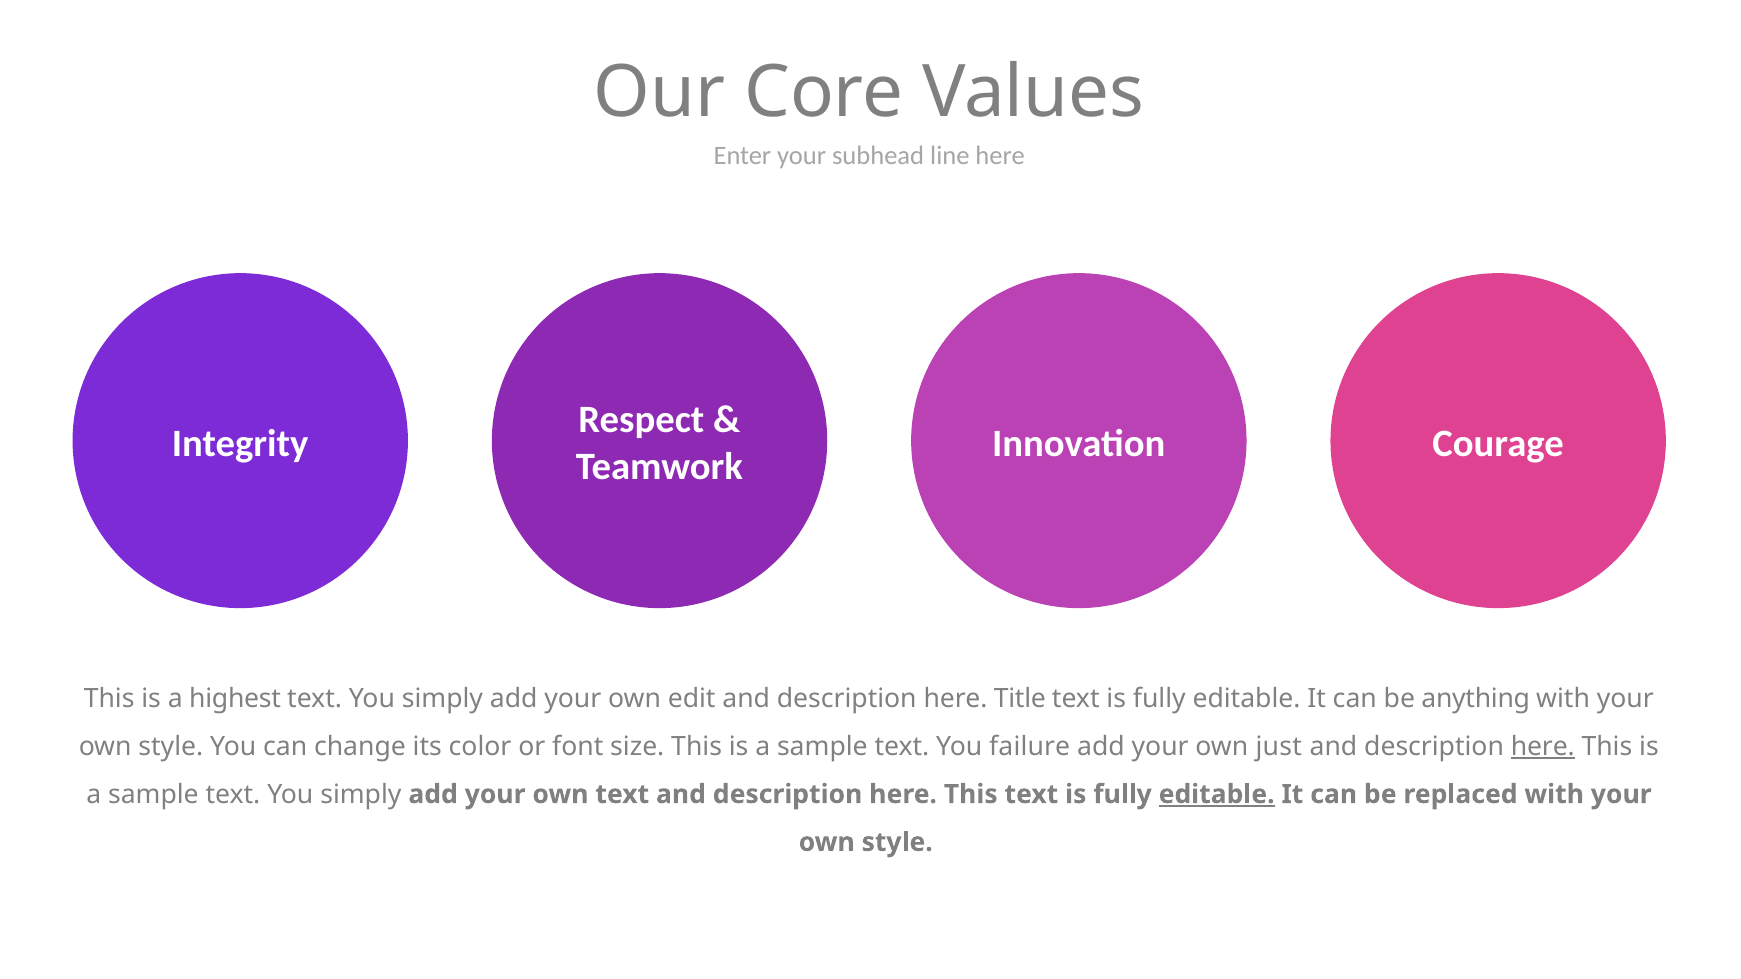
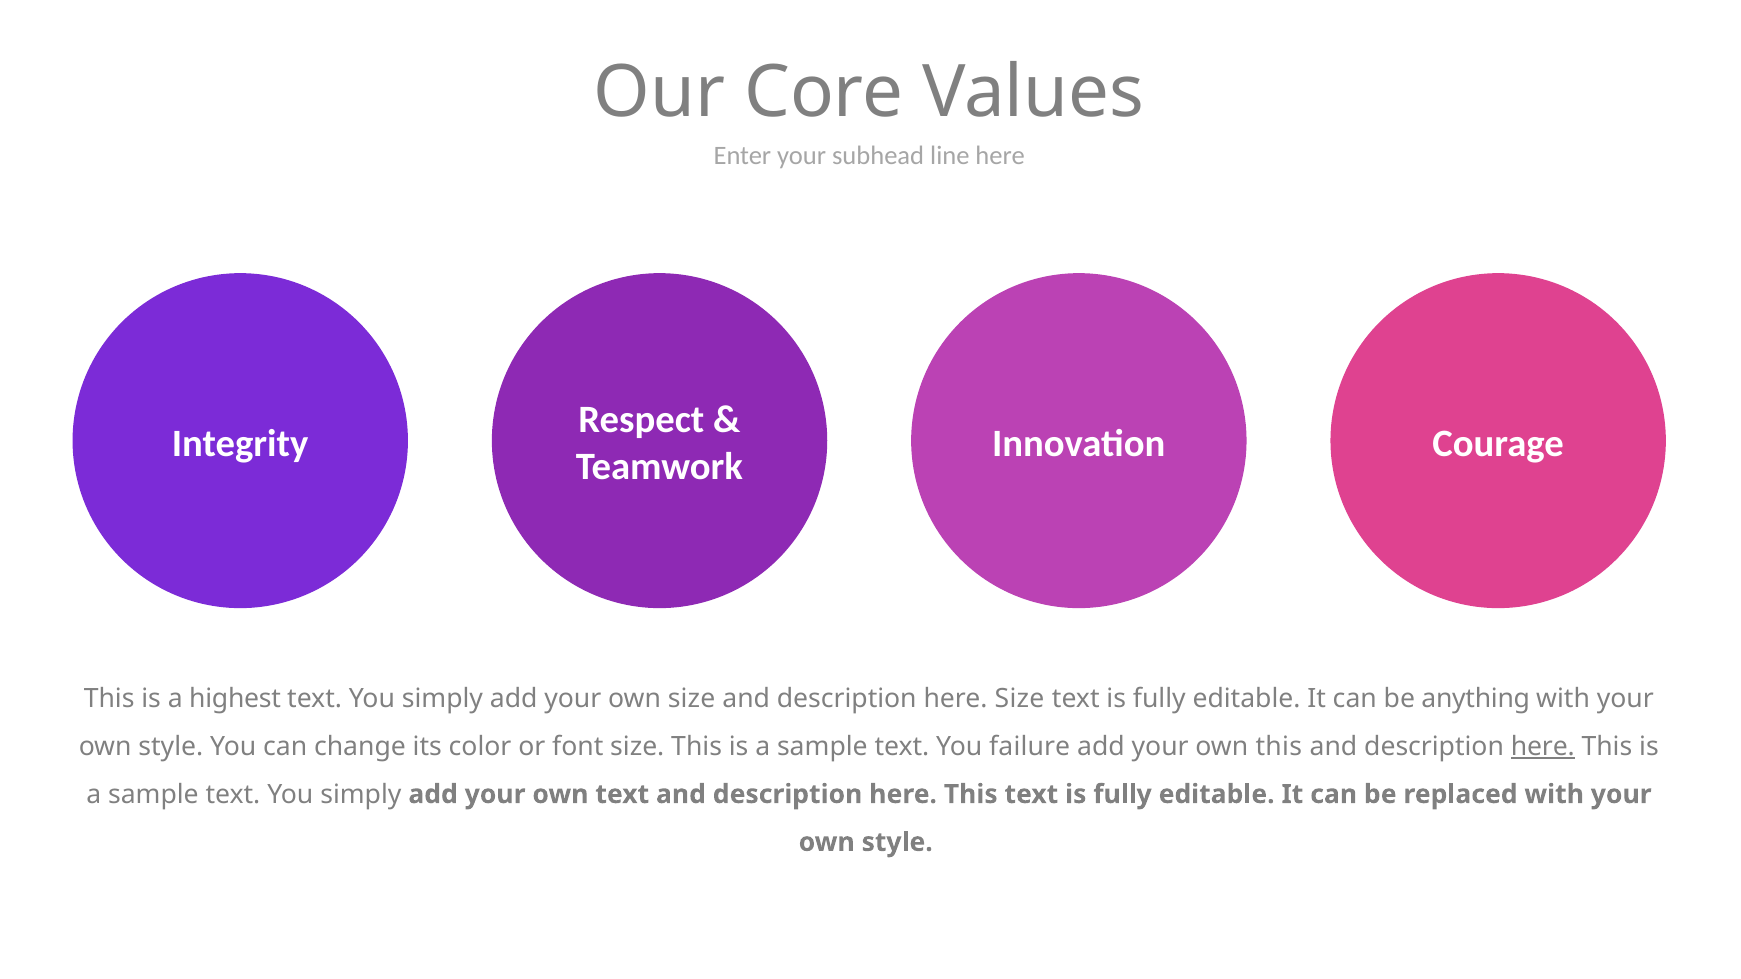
own edit: edit -> size
here Title: Title -> Size
own just: just -> this
editable at (1217, 795) underline: present -> none
